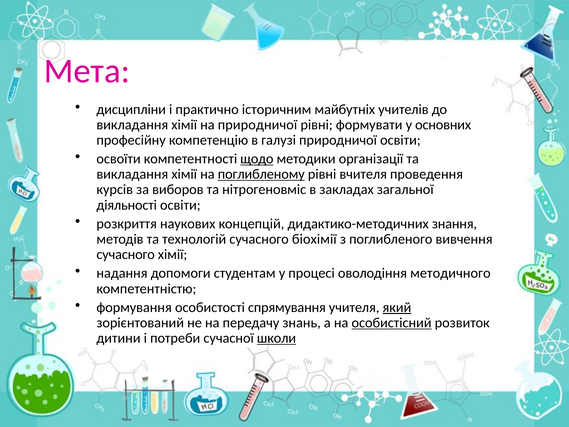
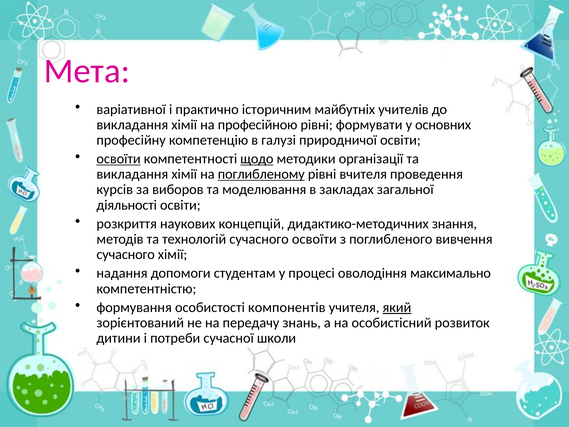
дисципліни: дисципліни -> варіативної
на природничої: природничої -> професійною
освоїти at (119, 159) underline: none -> present
нітрогеновміс: нітрогеновміс -> моделювання
сучасного біохімії: біохімії -> освоїти
методичного: методичного -> максимально
спрямування: спрямування -> компонентів
особистісний underline: present -> none
школи underline: present -> none
